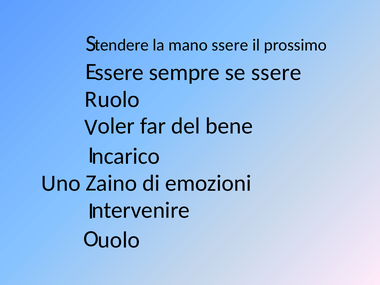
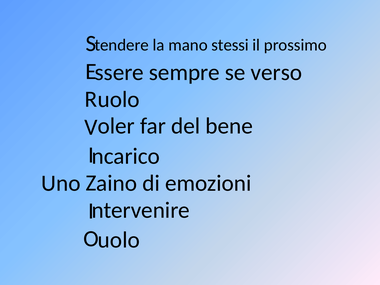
mano ssere: ssere -> stessi
se ssere: ssere -> verso
